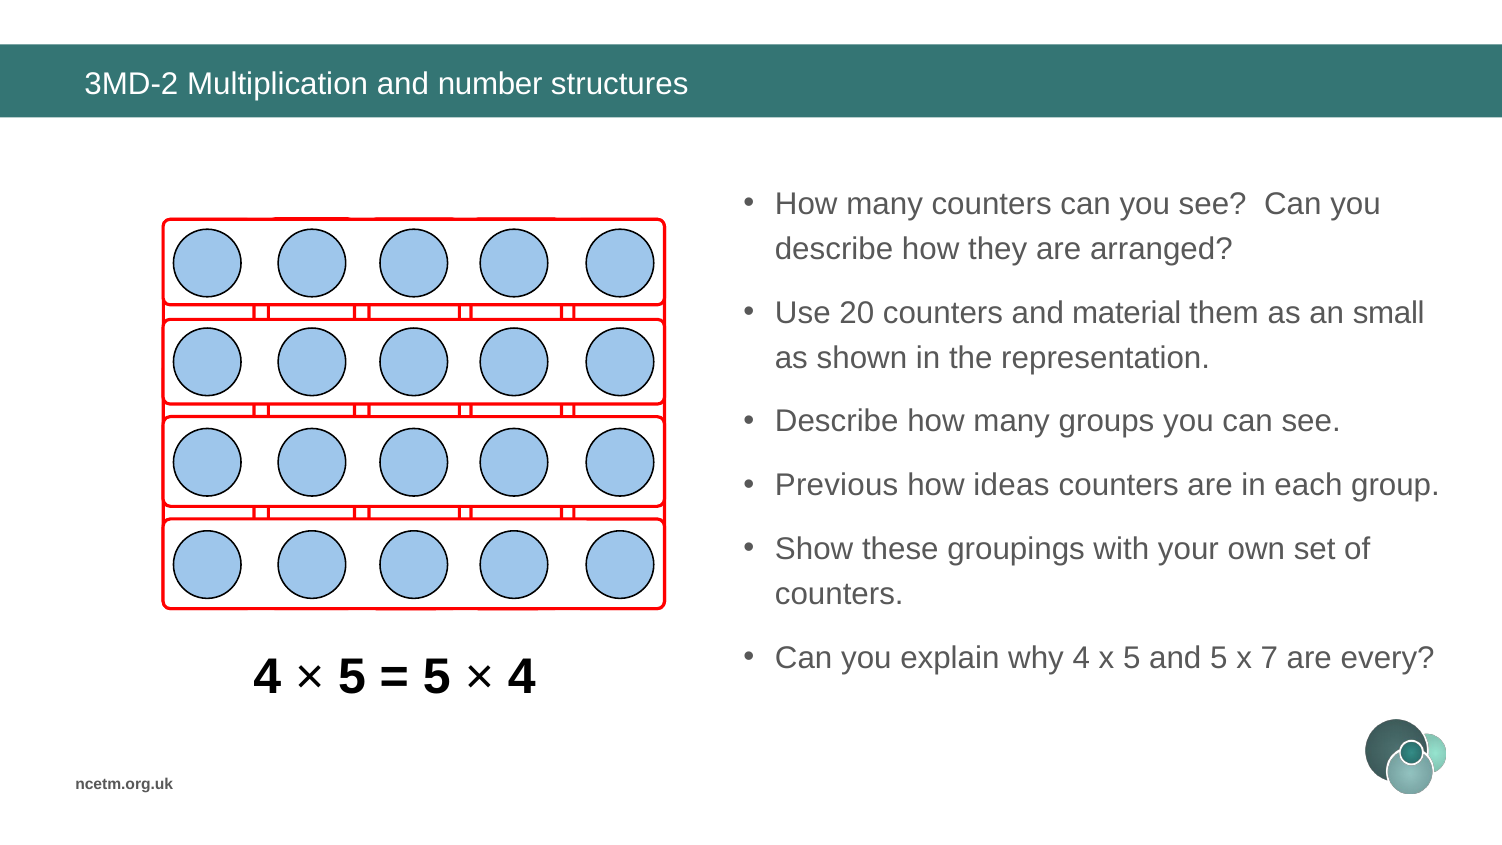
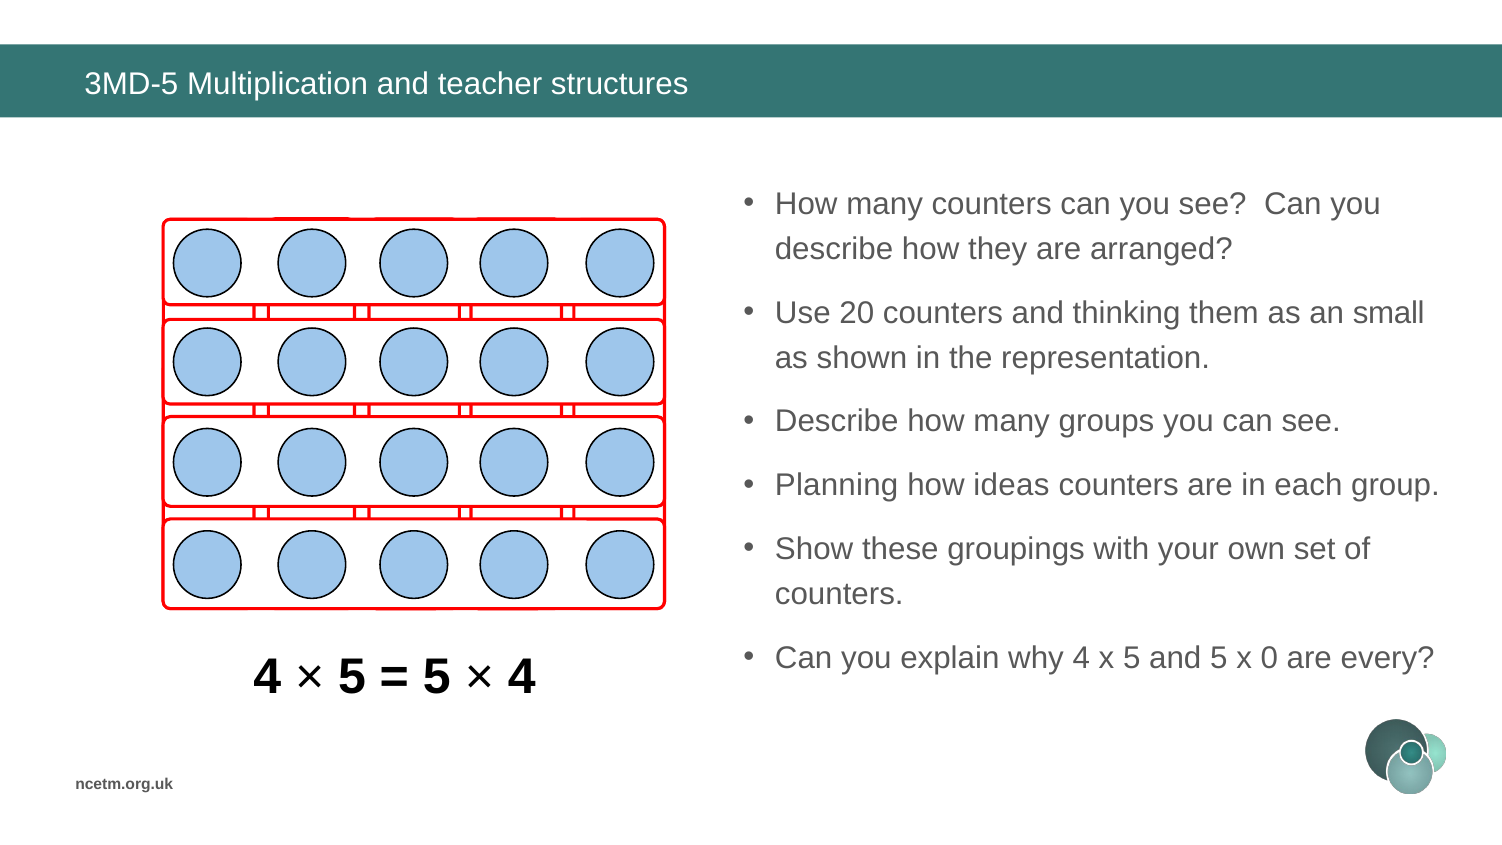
3MD-2: 3MD-2 -> 3MD-5
number: number -> teacher
material: material -> thinking
Previous: Previous -> Planning
7: 7 -> 0
